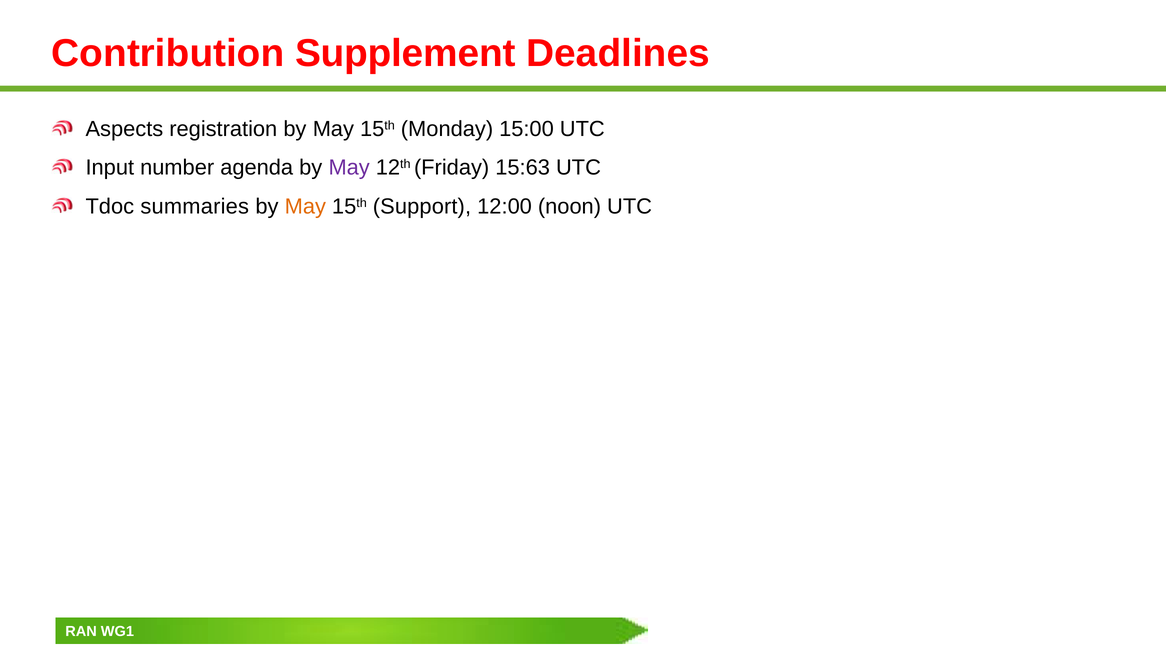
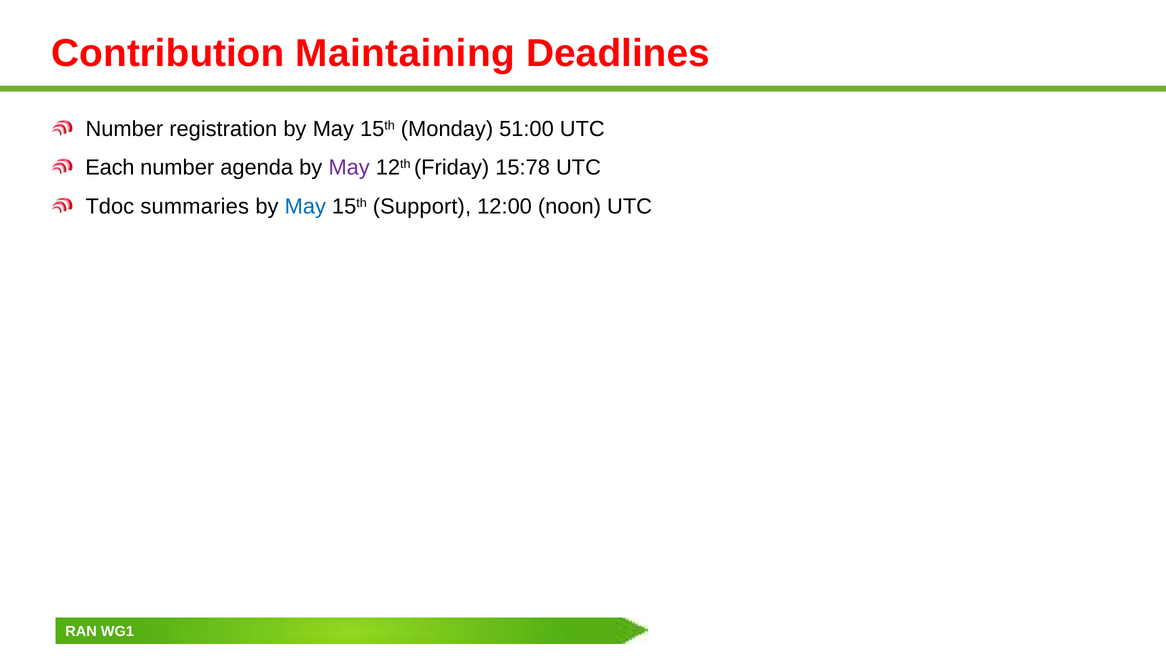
Supplement: Supplement -> Maintaining
Aspects at (124, 129): Aspects -> Number
15:00: 15:00 -> 51:00
Input: Input -> Each
15:63: 15:63 -> 15:78
May at (305, 206) colour: orange -> blue
